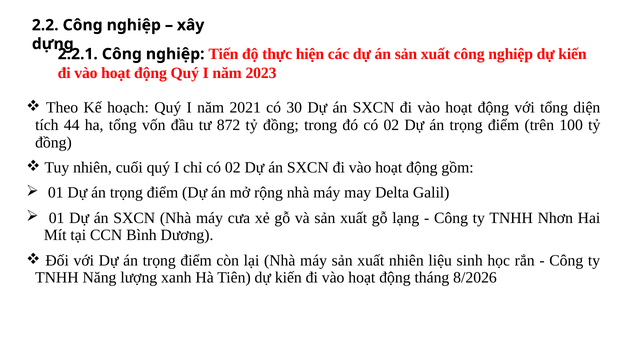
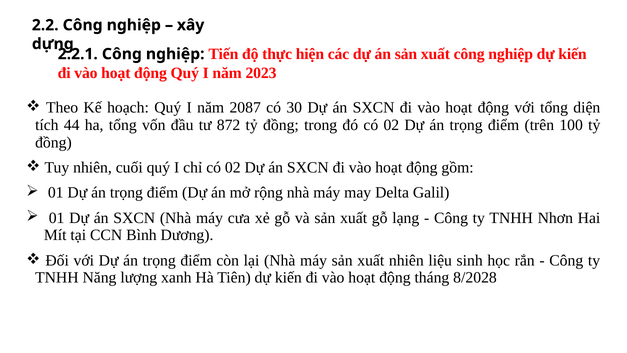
2021: 2021 -> 2087
8/2026: 8/2026 -> 8/2028
